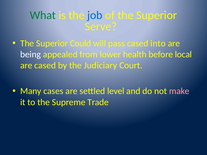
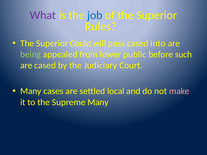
What colour: green -> purple
Serve: Serve -> Rules
being colour: white -> light green
health: health -> public
local: local -> such
level: level -> local
Supreme Trade: Trade -> Many
